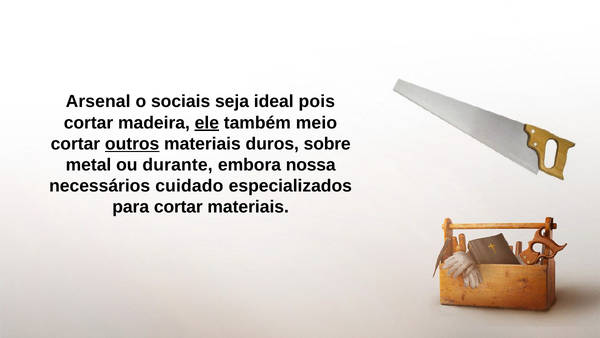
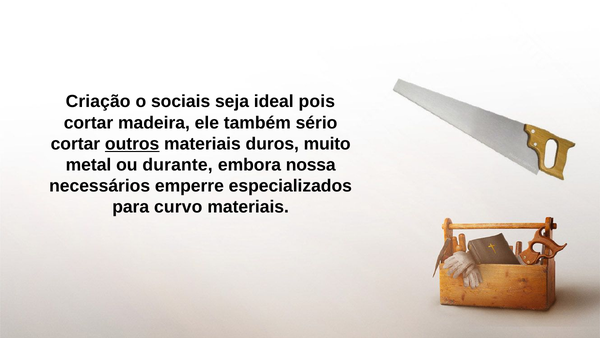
Arsenal: Arsenal -> Criação
ele underline: present -> none
meio: meio -> sério
sobre: sobre -> muito
cuidado: cuidado -> emperre
para cortar: cortar -> curvo
